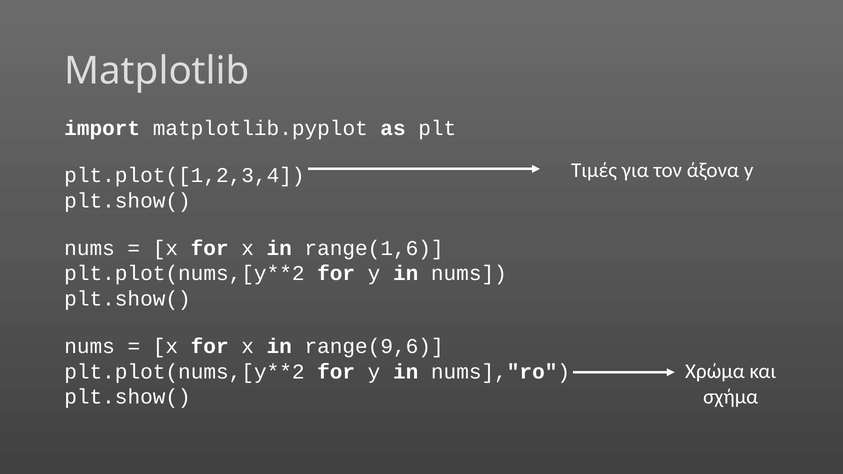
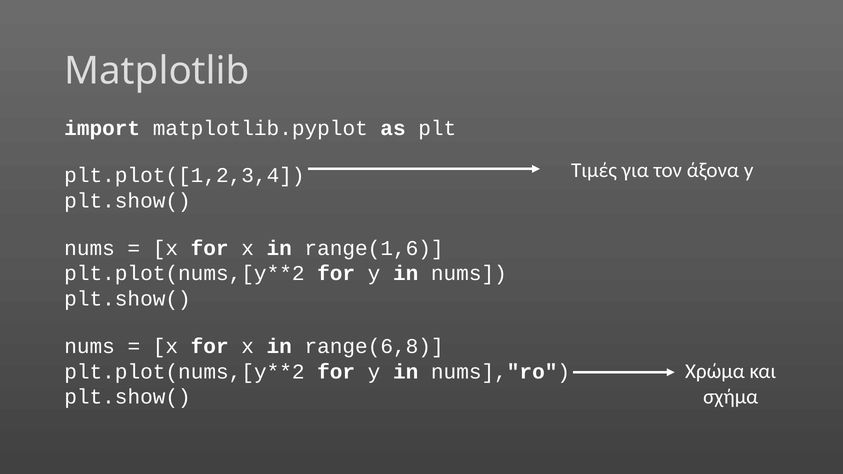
range(9,6: range(9,6 -> range(6,8
